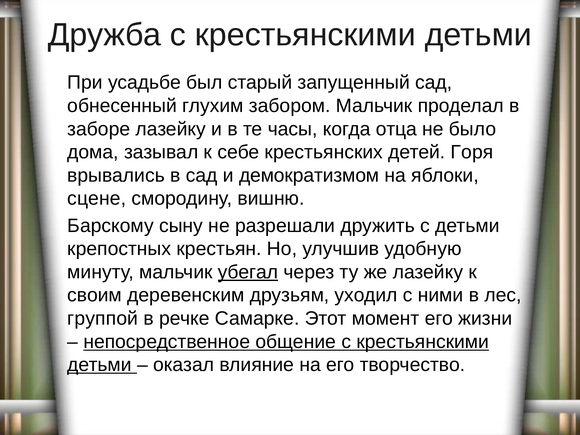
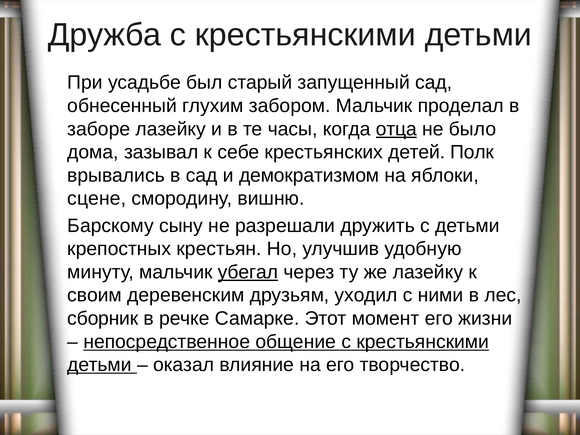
отца underline: none -> present
Горя: Горя -> Полк
группой: группой -> сборник
